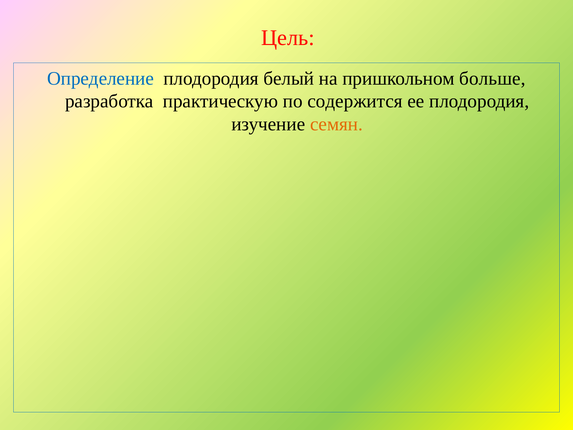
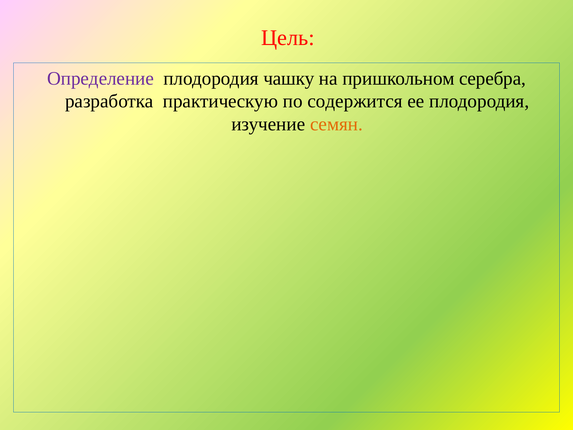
Определение colour: blue -> purple
белый: белый -> чашку
больше: больше -> серебра
